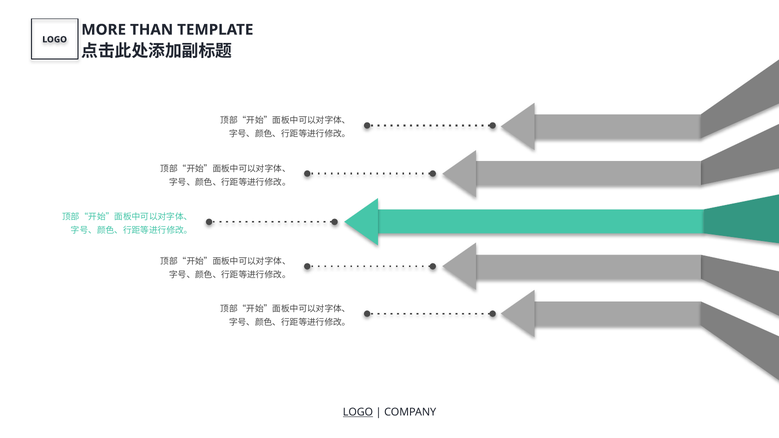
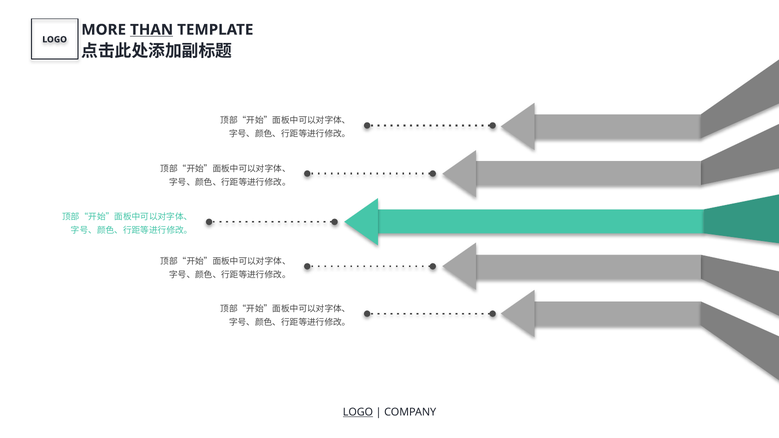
THAN underline: none -> present
